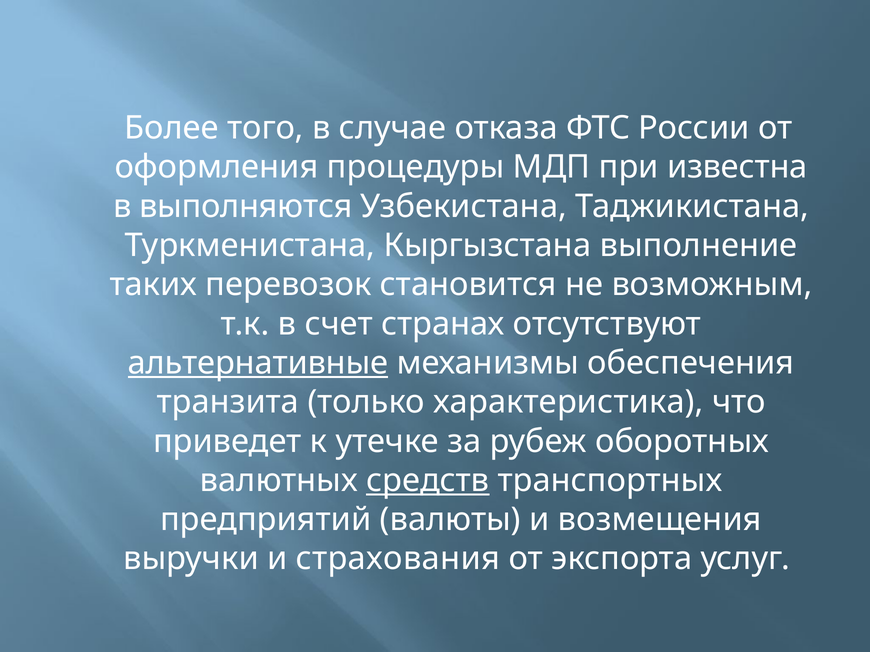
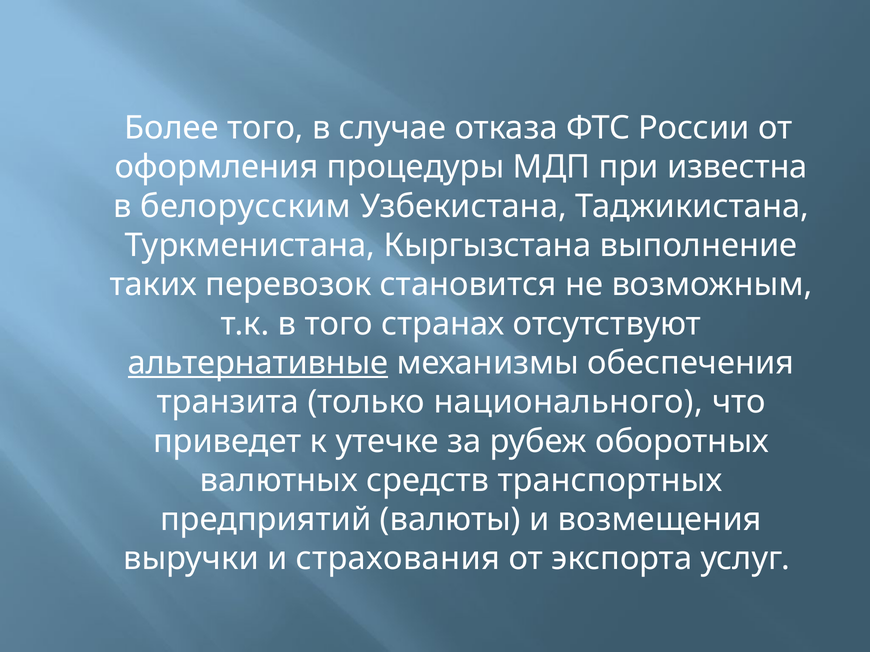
выполняются: выполняются -> белорусским
в счет: счет -> того
характеристика: характеристика -> национального
средств underline: present -> none
